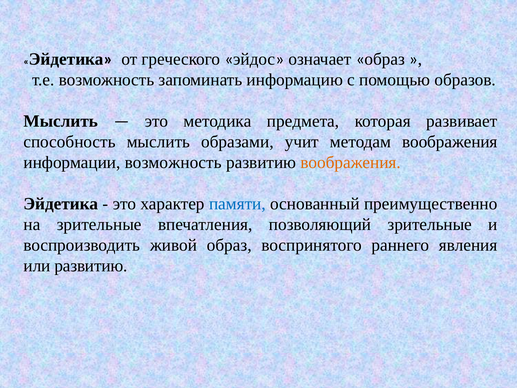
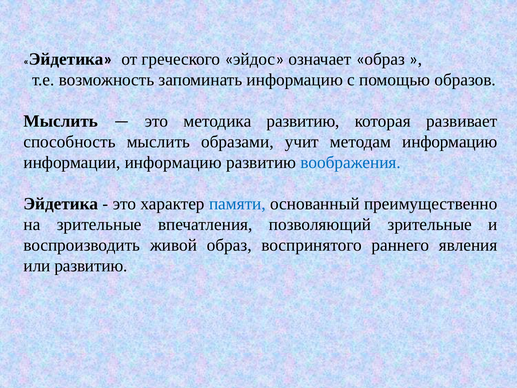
методика предмета: предмета -> развитию
методам воображения: воображения -> информацию
информации возможность: возможность -> информацию
воображения at (351, 162) colour: orange -> blue
